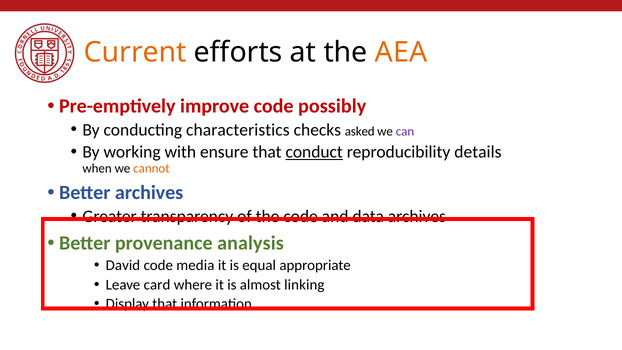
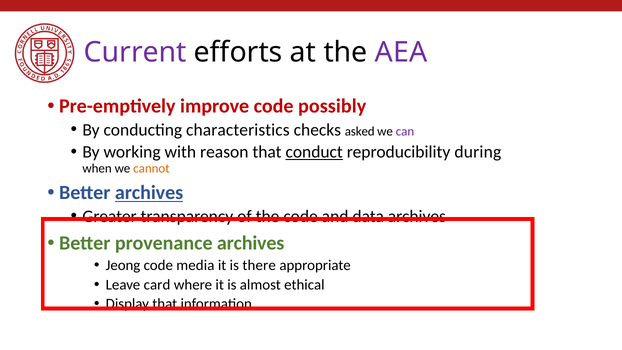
Current colour: orange -> purple
AEA colour: orange -> purple
ensure: ensure -> reason
details: details -> during
archives at (149, 193) underline: none -> present
provenance analysis: analysis -> archives
David: David -> Jeong
equal: equal -> there
linking: linking -> ethical
